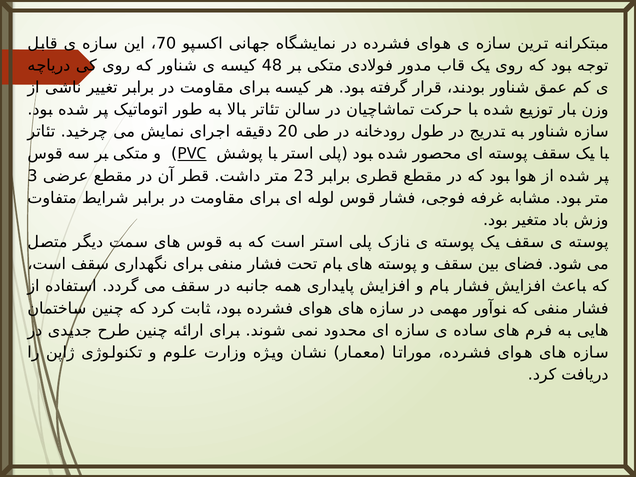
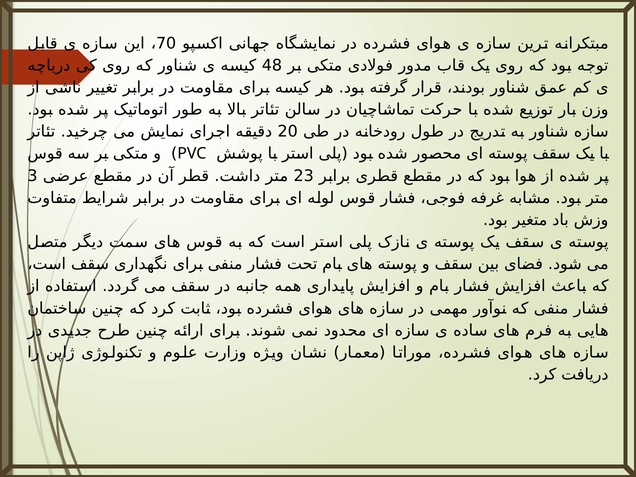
PVC underline: present -> none
